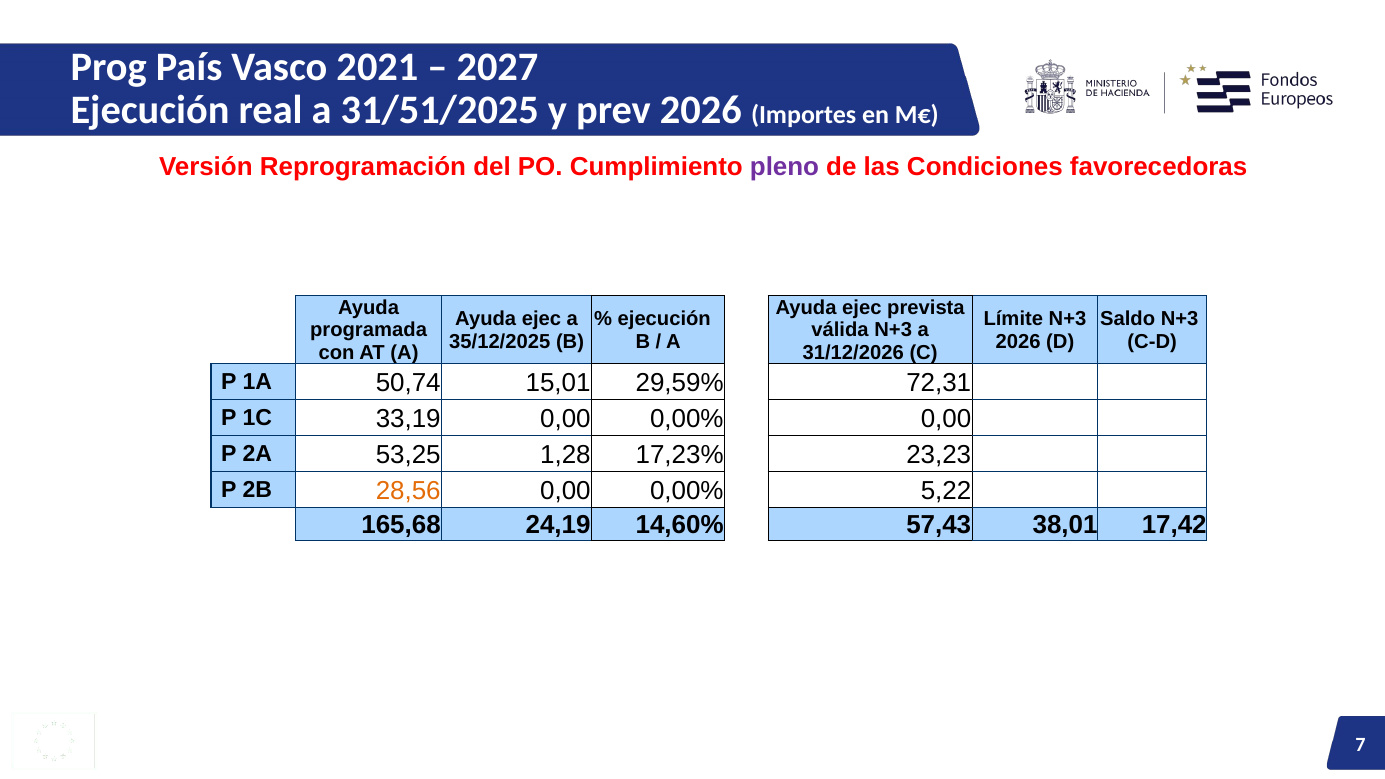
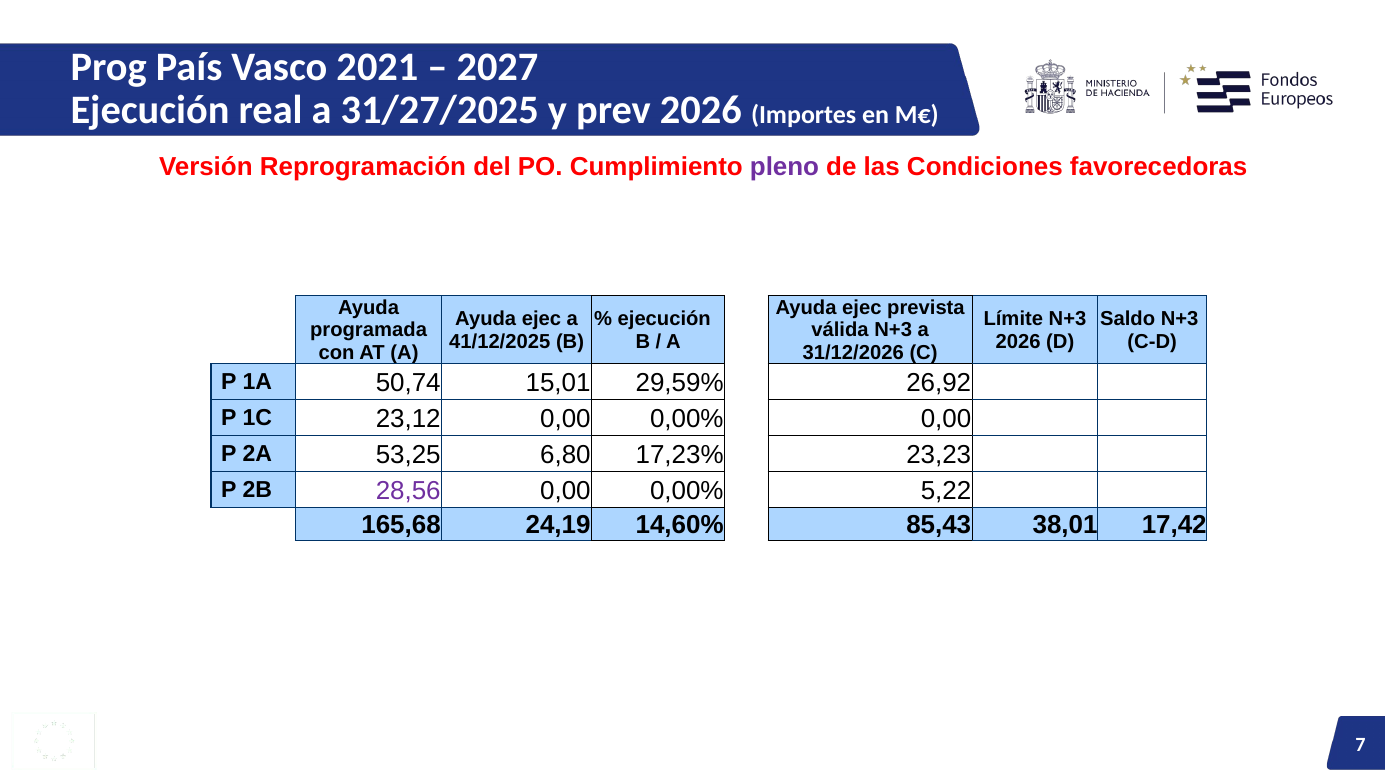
31/51/2025: 31/51/2025 -> 31/27/2025
35/12/2025: 35/12/2025 -> 41/12/2025
72,31: 72,31 -> 26,92
33,19: 33,19 -> 23,12
1,28: 1,28 -> 6,80
28,56 colour: orange -> purple
57,43: 57,43 -> 85,43
